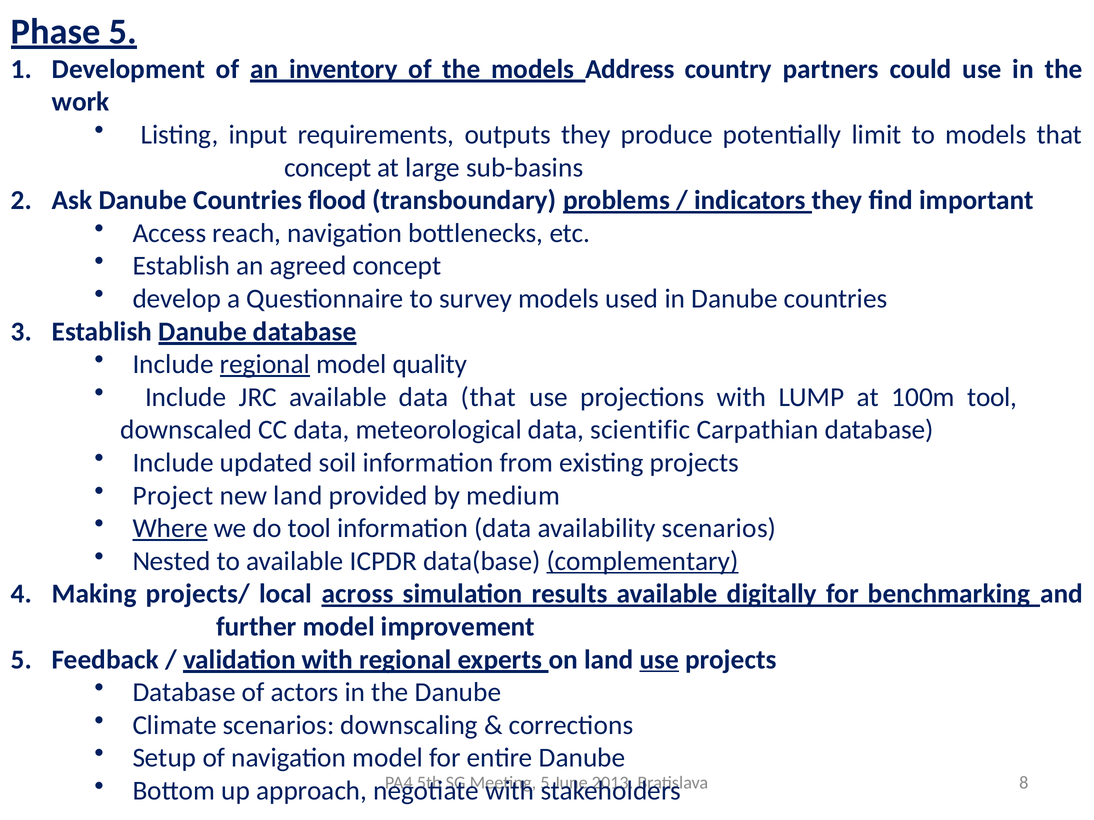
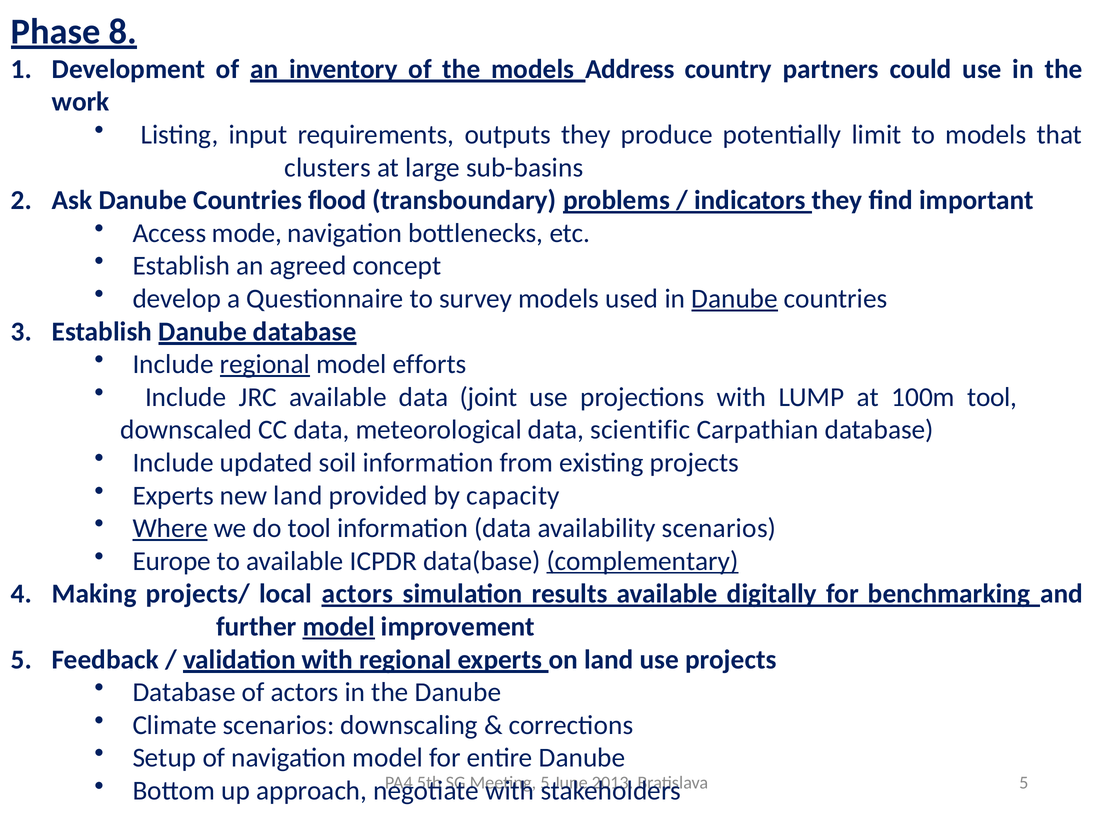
Phase 5: 5 -> 8
concept at (328, 168): concept -> clusters
reach: reach -> mode
Danube at (735, 299) underline: none -> present
quality: quality -> efforts
data that: that -> joint
Project at (173, 496): Project -> Experts
medium: medium -> capacity
Nested: Nested -> Europe
local across: across -> actors
model at (339, 627) underline: none -> present
use at (659, 660) underline: present -> none
8 at (1024, 783): 8 -> 5
